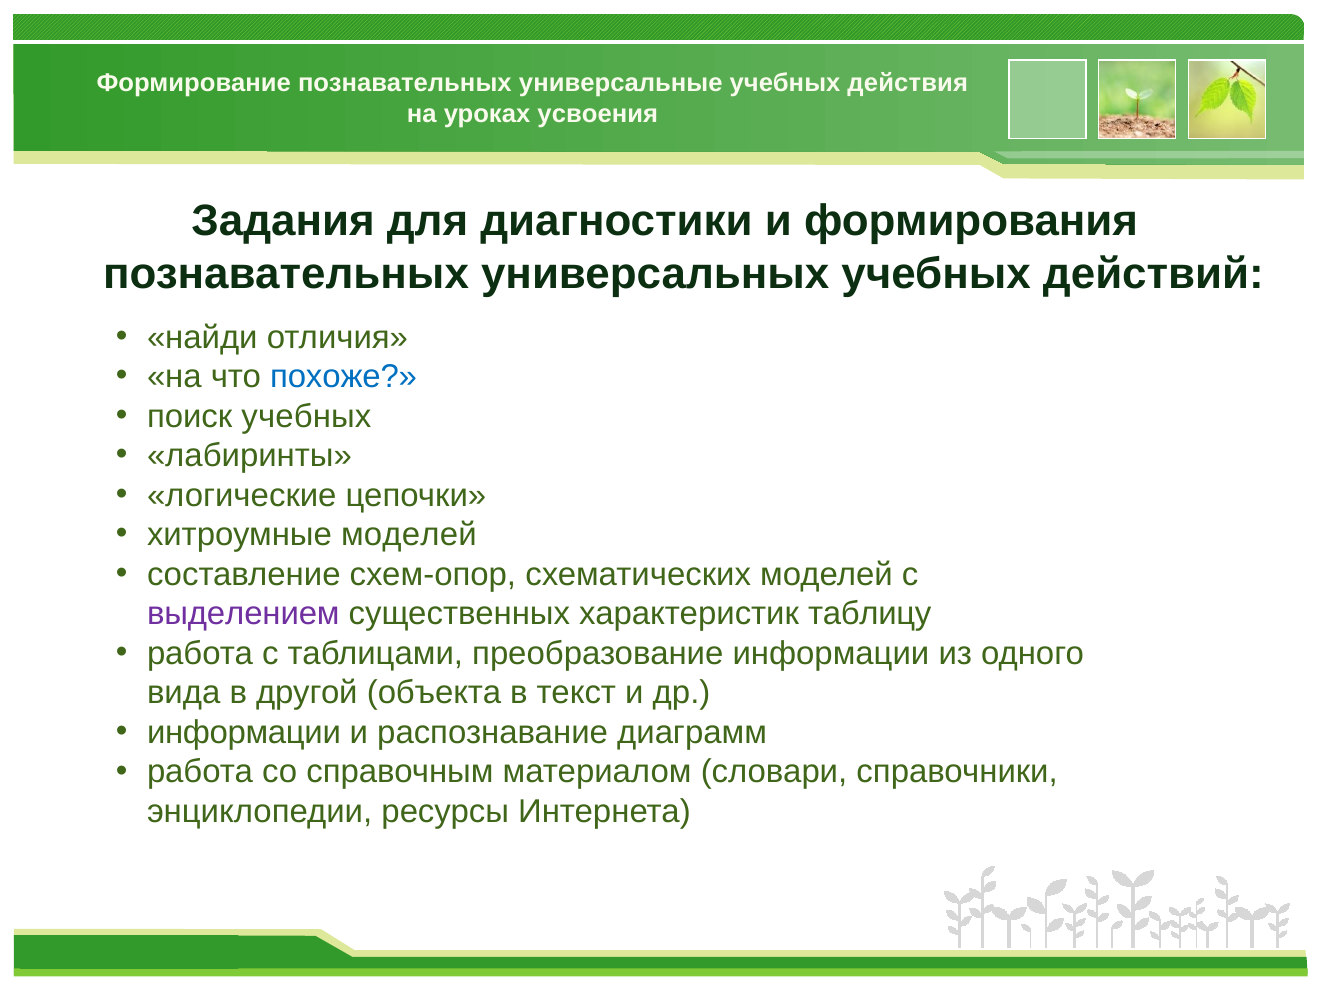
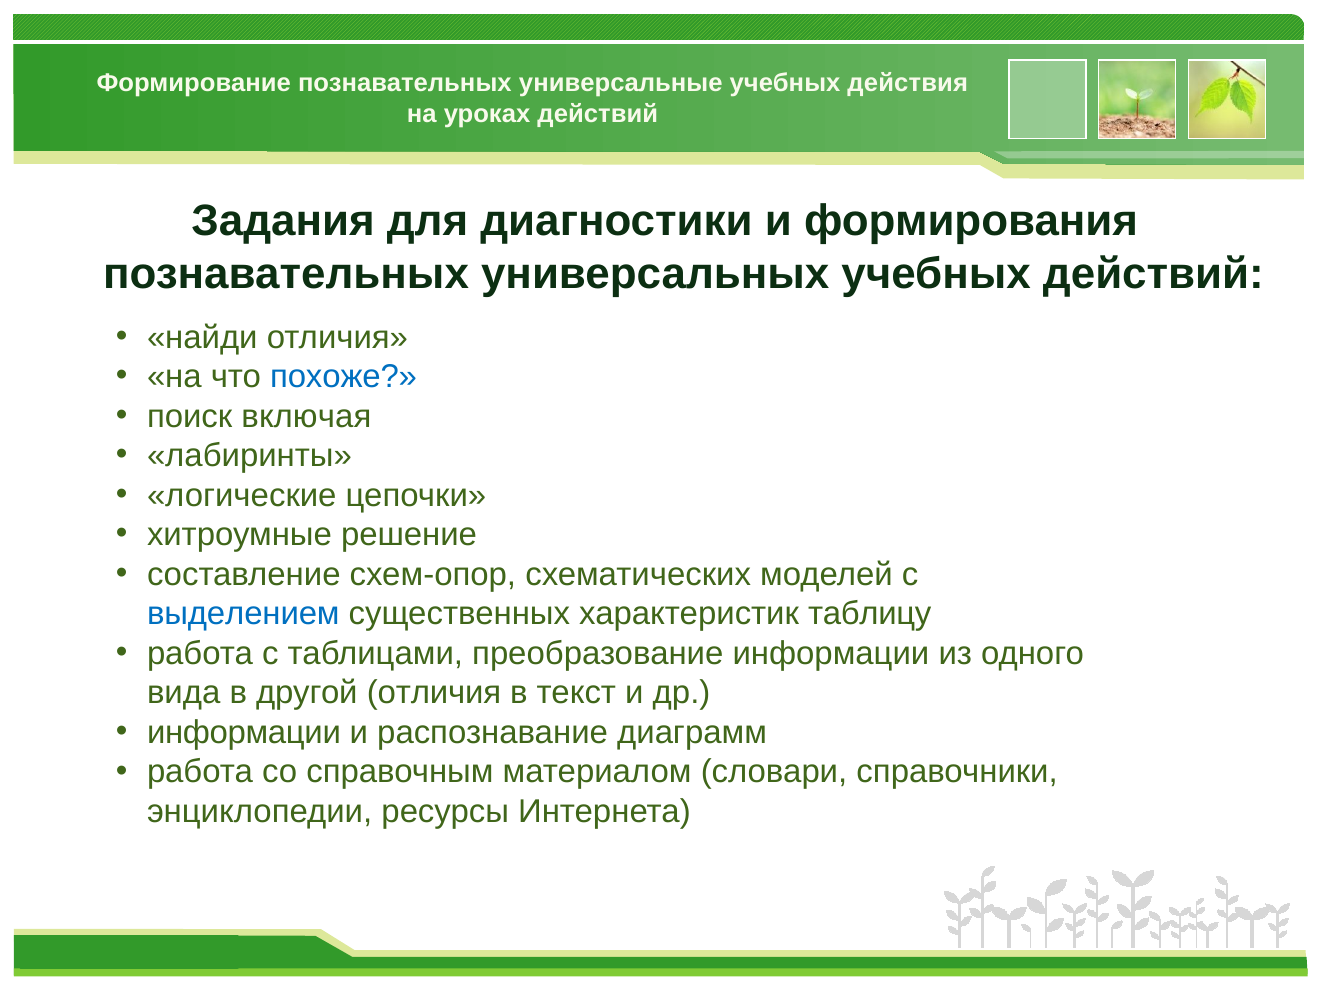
уроках усвоения: усвоения -> действий
поиск учебных: учебных -> включая
хитроумные моделей: моделей -> решение
выделением colour: purple -> blue
другой объекта: объекта -> отличия
